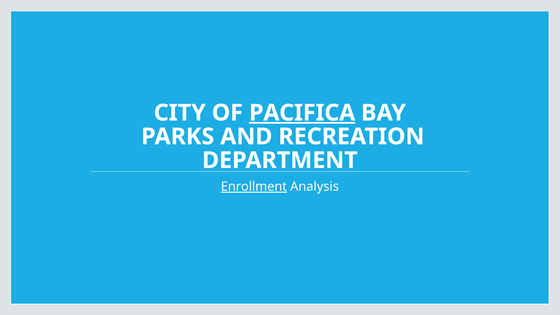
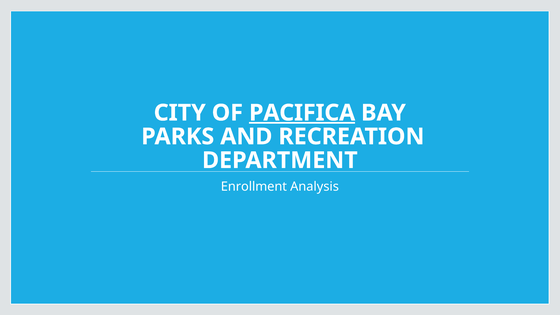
Enrollment underline: present -> none
